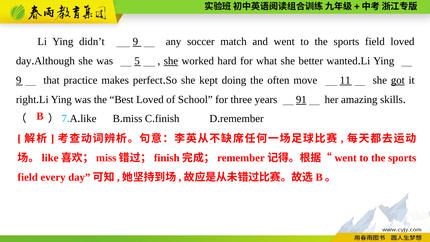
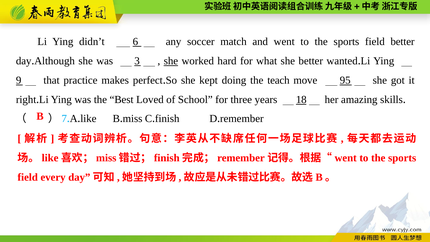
didn’t 9: 9 -> 6
field loved: loved -> better
5: 5 -> 3
often: often -> teach
11: 11 -> 95
got underline: present -> none
91: 91 -> 18
